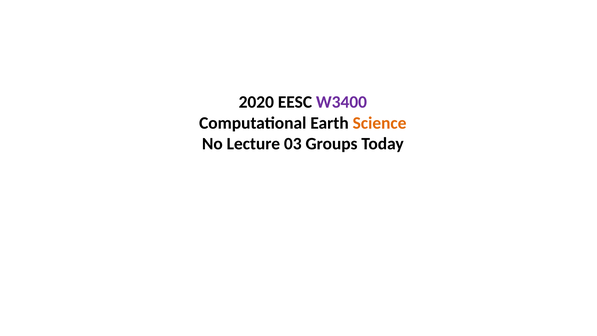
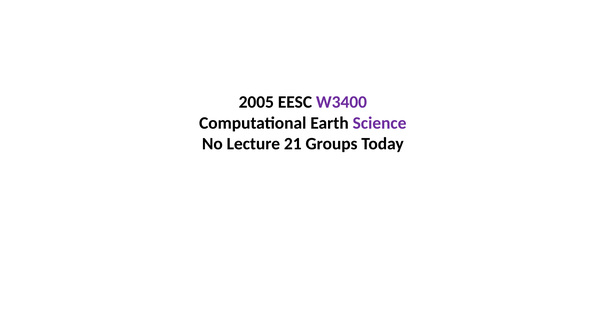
2020: 2020 -> 2005
Science colour: orange -> purple
03: 03 -> 21
